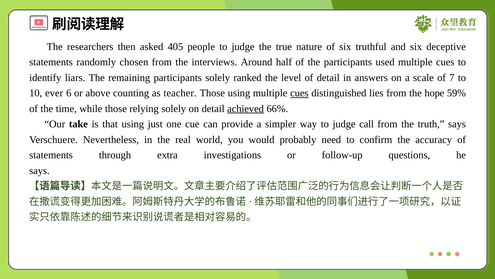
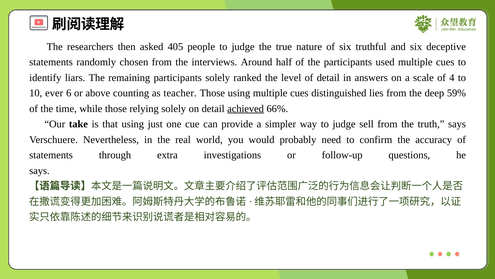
7: 7 -> 4
cues at (299, 93) underline: present -> none
hope: hope -> deep
call: call -> sell
